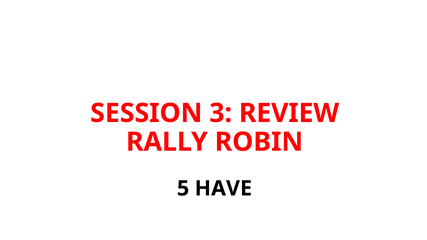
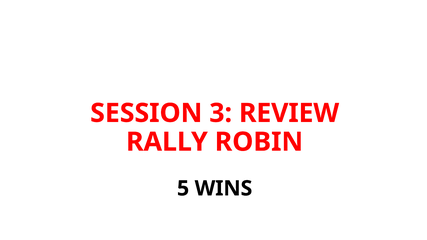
HAVE: HAVE -> WINS
